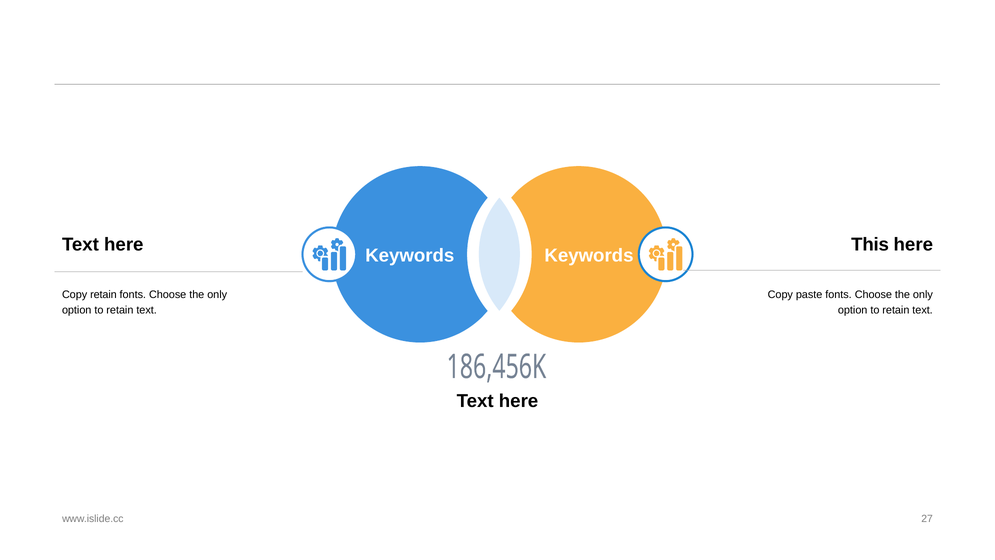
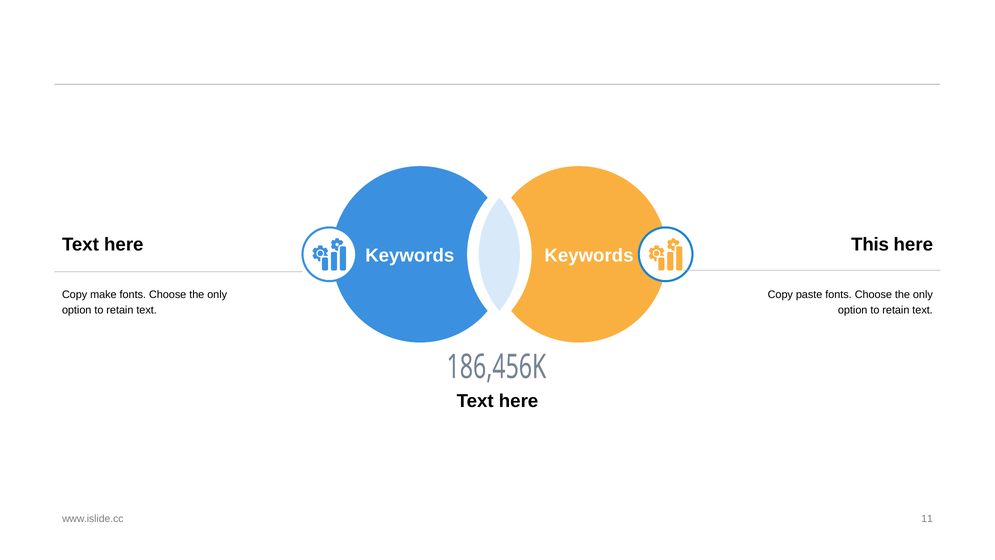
Copy retain: retain -> make
27: 27 -> 11
